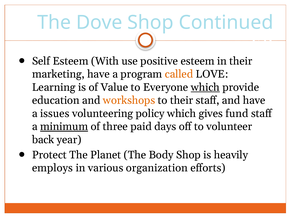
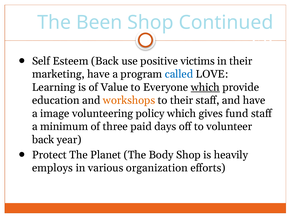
Dove: Dove -> Been
Esteem With: With -> Back
positive esteem: esteem -> victims
called colour: orange -> blue
issues: issues -> image
minimum underline: present -> none
